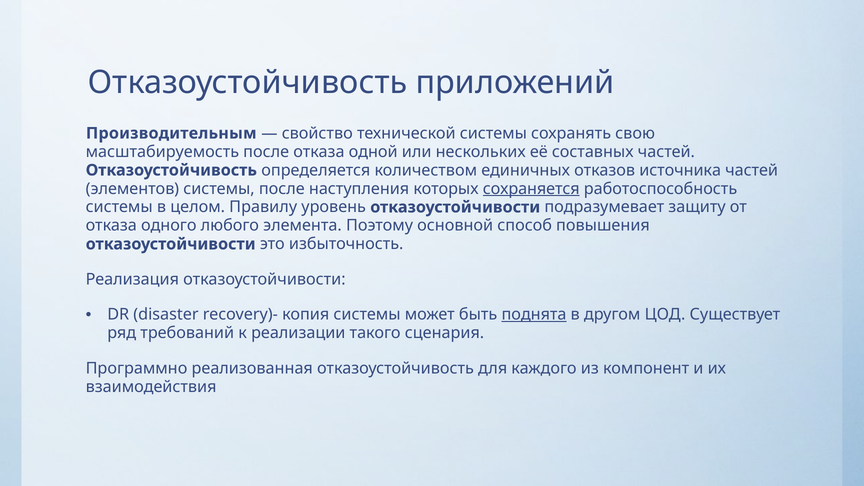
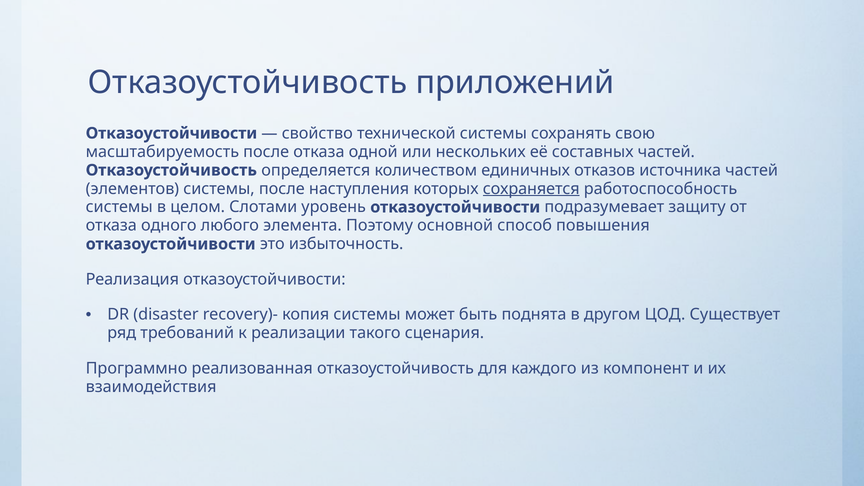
Производительным at (171, 133): Производительным -> Отказоустойчивости
Правилу: Правилу -> Слотами
поднята underline: present -> none
